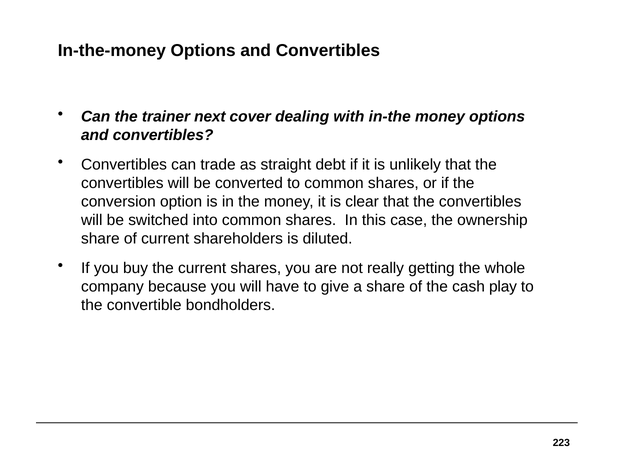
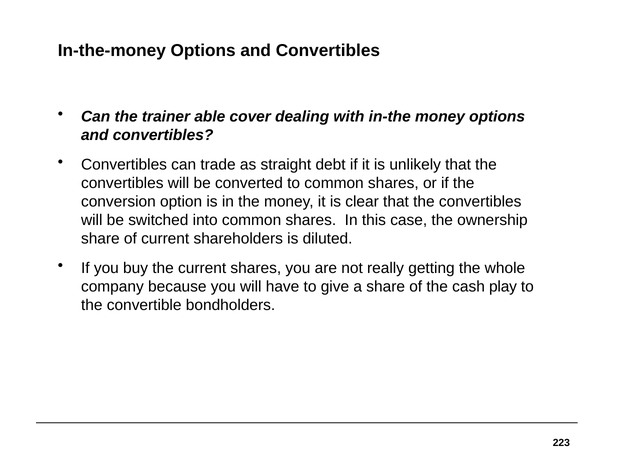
next: next -> able
